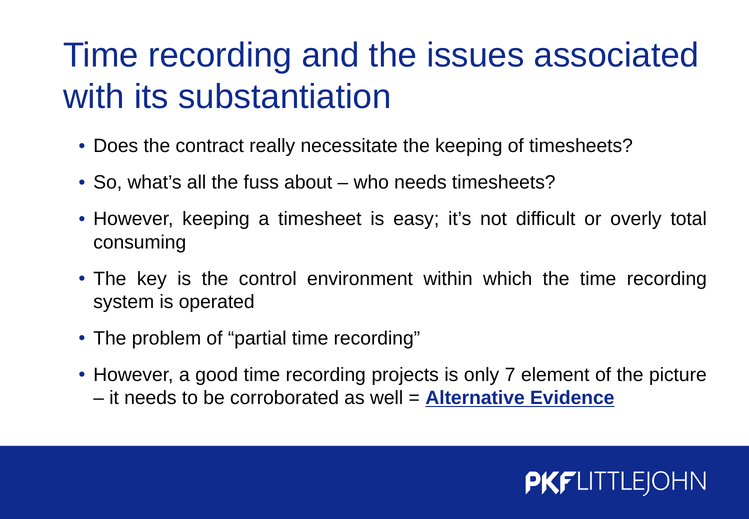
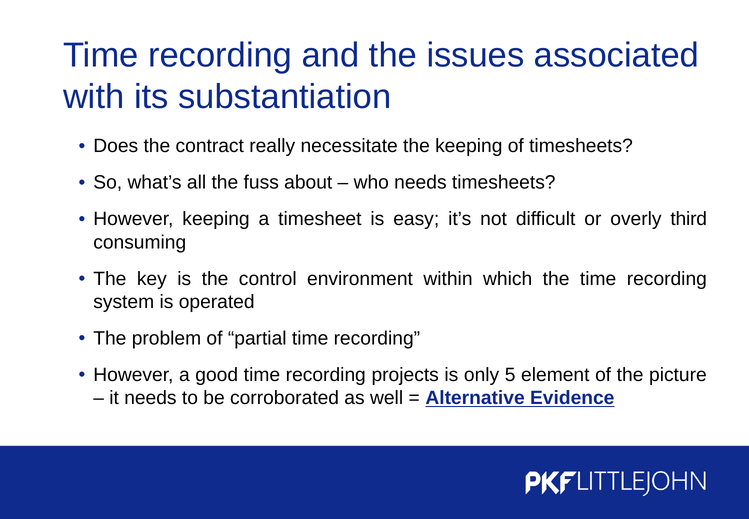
total: total -> third
7: 7 -> 5
